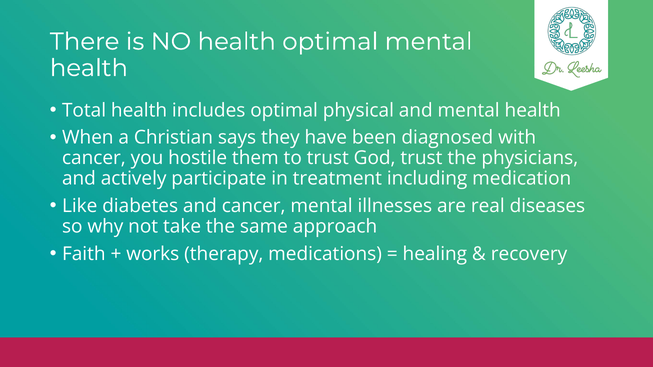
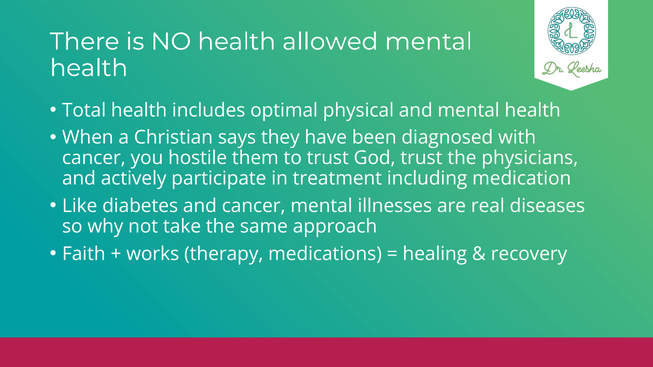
health optimal: optimal -> allowed
